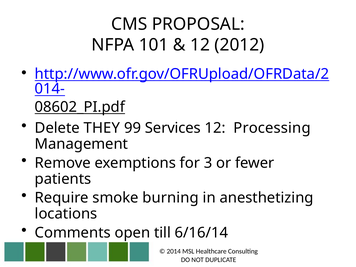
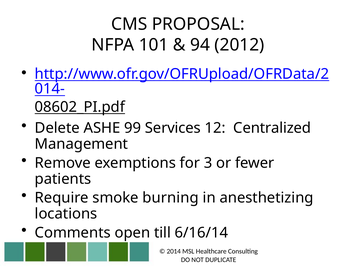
12 at (200, 45): 12 -> 94
THEY: THEY -> ASHE
Processing: Processing -> Centralized
